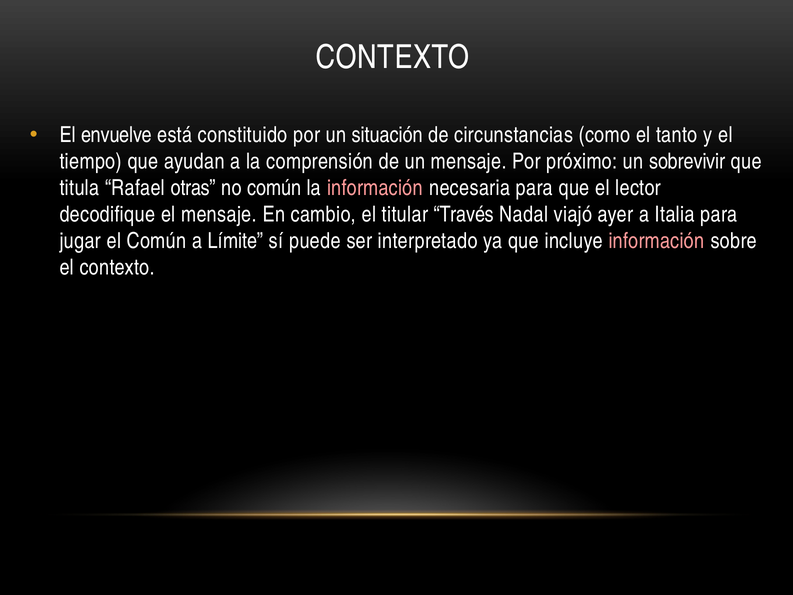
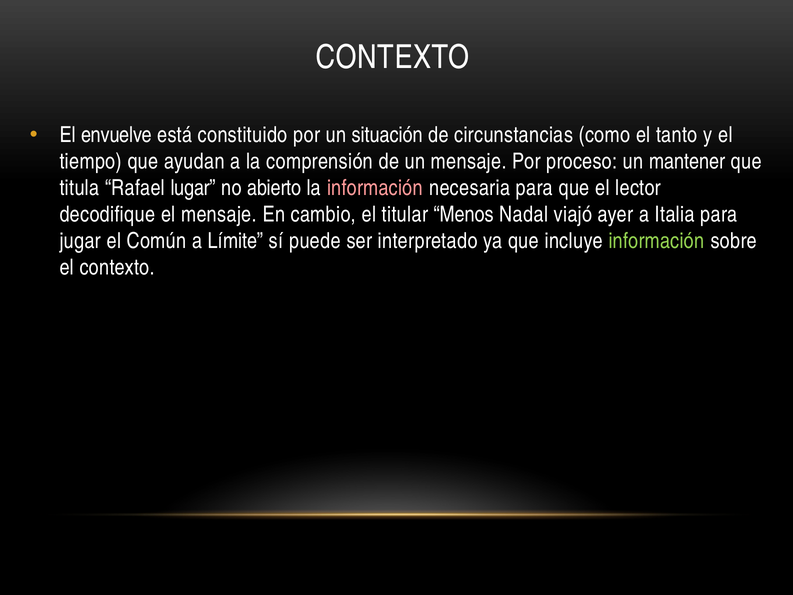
próximo: próximo -> proceso
sobrevivir: sobrevivir -> mantener
otras: otras -> lugar
no común: común -> abierto
Través: Través -> Menos
información at (656, 241) colour: pink -> light green
